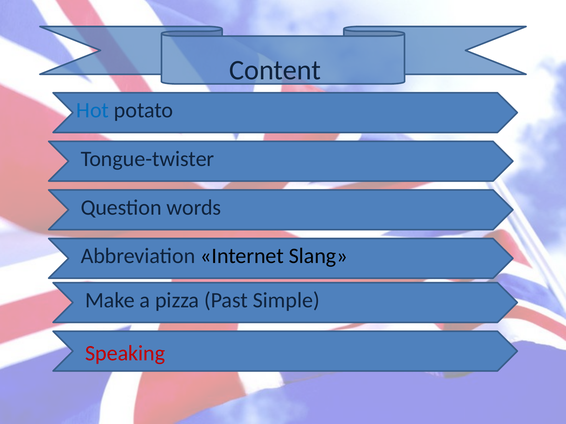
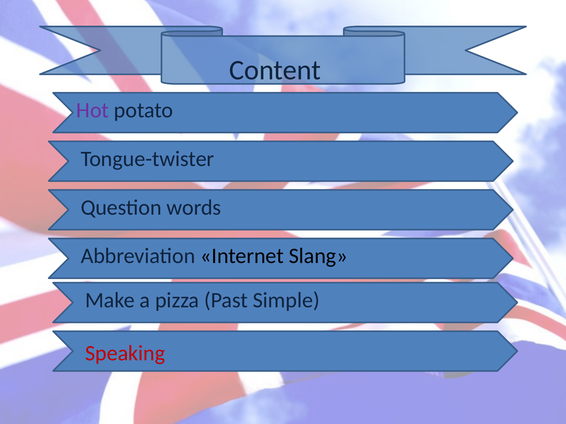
Hot colour: blue -> purple
